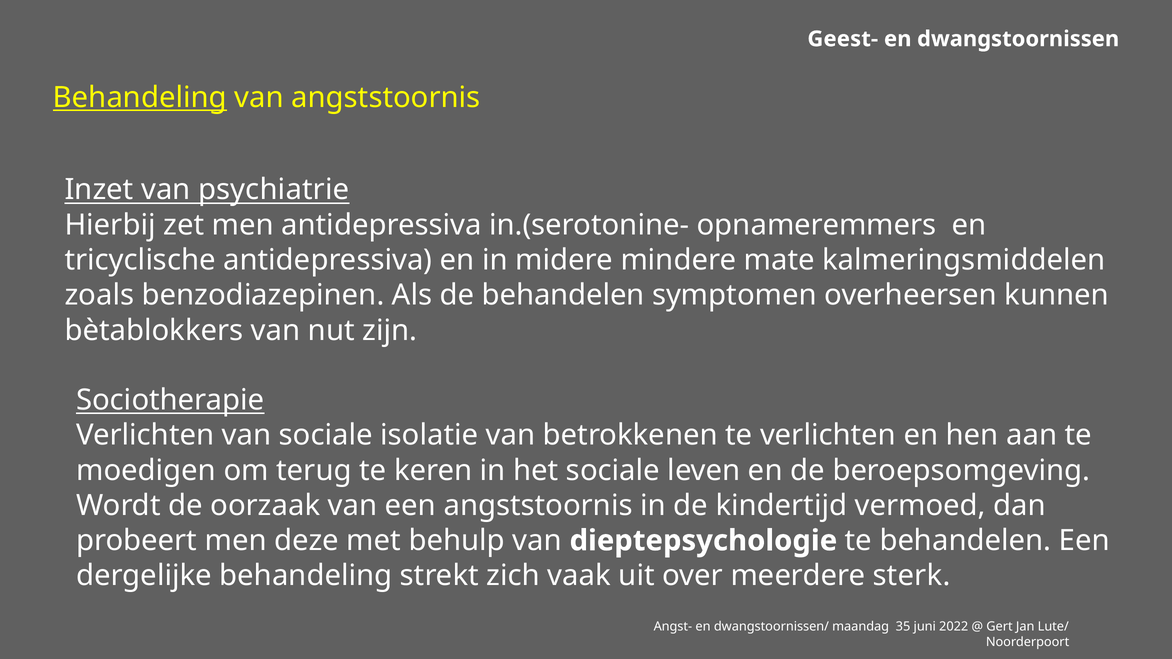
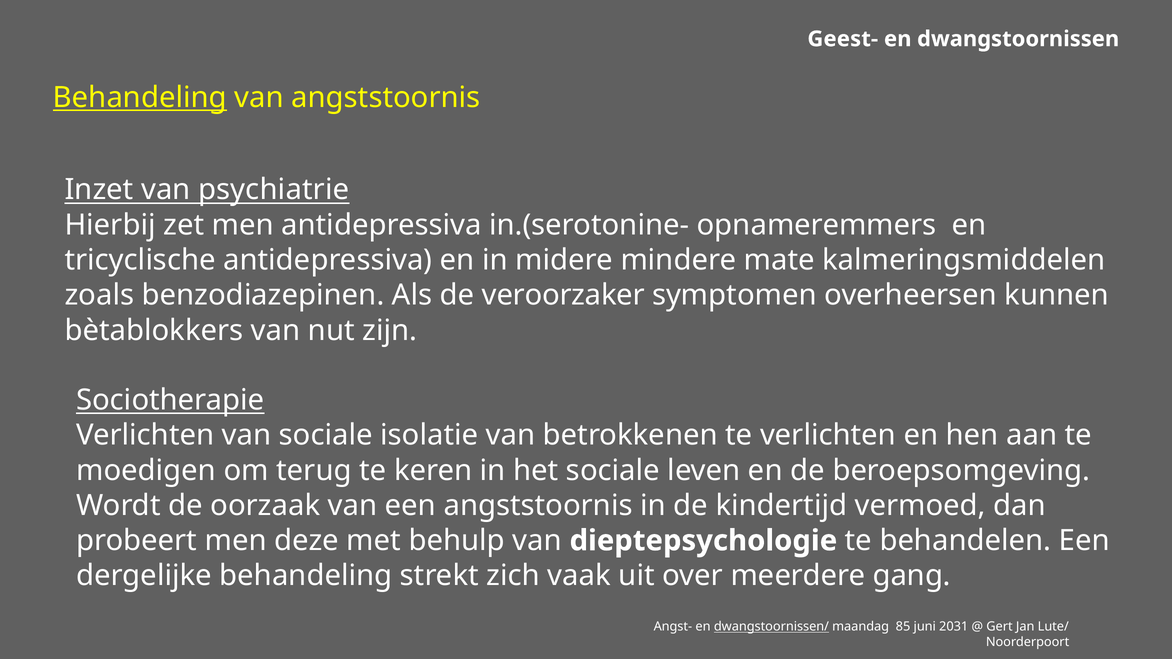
de behandelen: behandelen -> veroorzaker
sterk: sterk -> gang
dwangstoornissen/ underline: none -> present
35: 35 -> 85
2022: 2022 -> 2031
